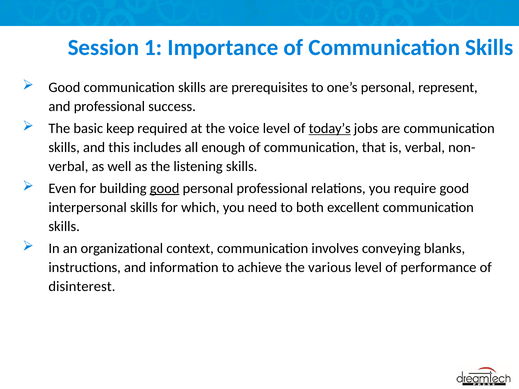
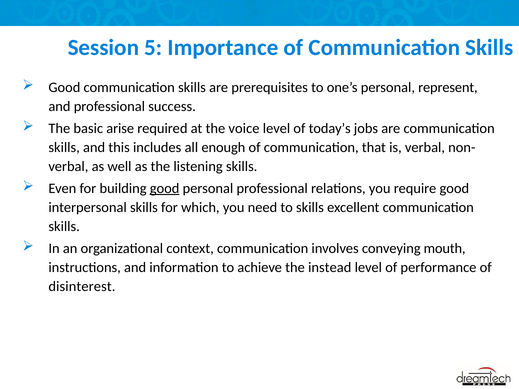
1: 1 -> 5
keep: keep -> arise
today’s underline: present -> none
to both: both -> skills
blanks: blanks -> mouth
various: various -> instead
